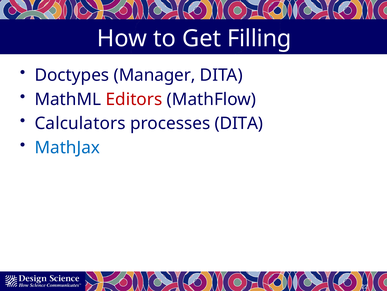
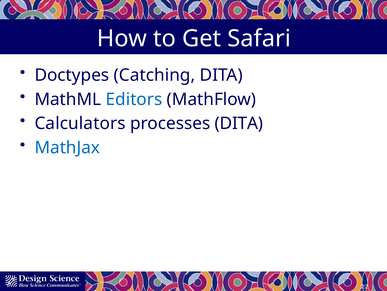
Filling: Filling -> Safari
Manager: Manager -> Catching
Editors colour: red -> blue
